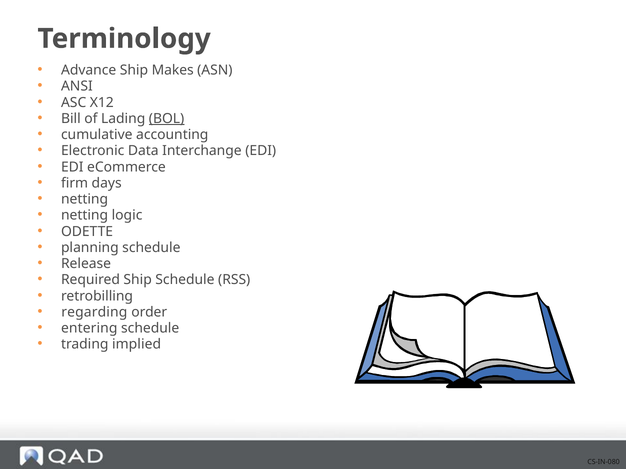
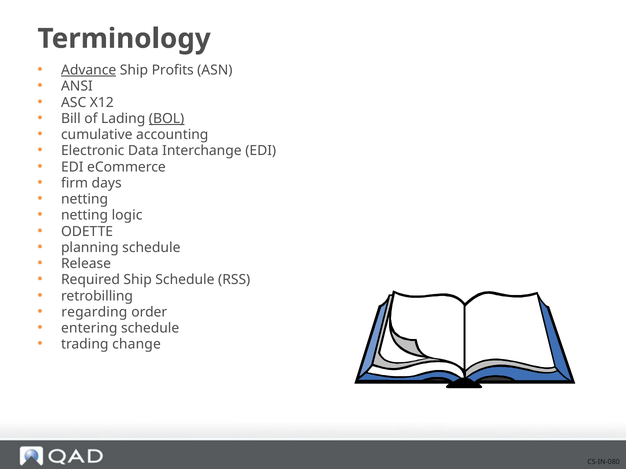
Advance underline: none -> present
Makes: Makes -> Profits
implied: implied -> change
